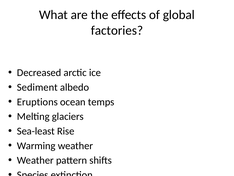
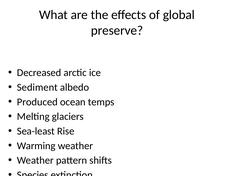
factories: factories -> preserve
Eruptions: Eruptions -> Produced
